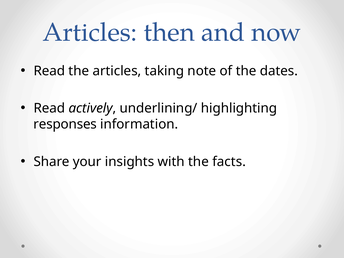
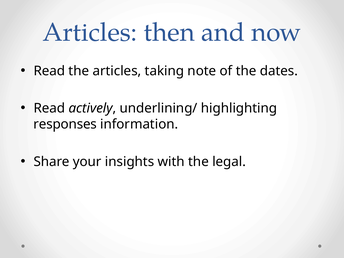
facts: facts -> legal
